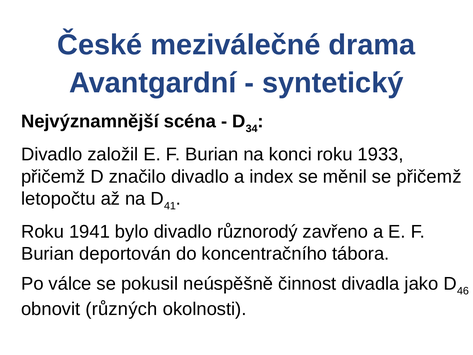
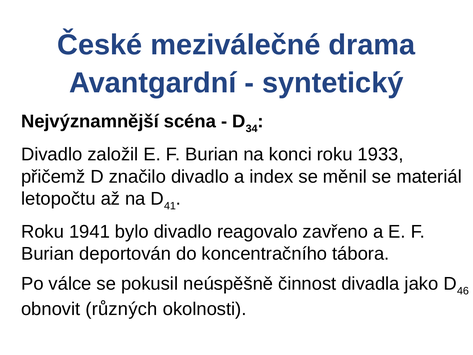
se přičemž: přičemž -> materiál
různorodý: různorodý -> reagovalo
